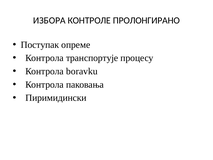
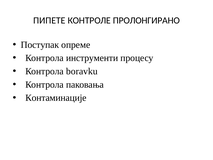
ИЗБОРА: ИЗБОРА -> ПИПЕТЕ
транспортује: транспортује -> инструменти
Пиримидински: Пиримидински -> Контаминације
